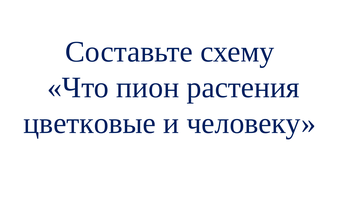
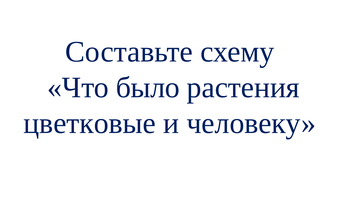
пион: пион -> было
